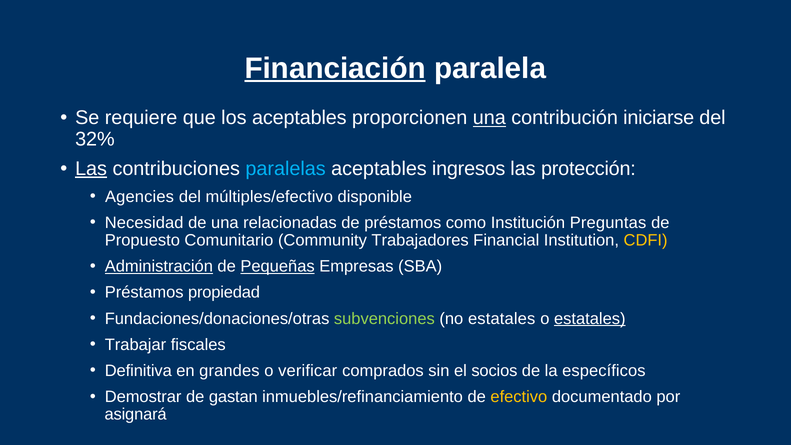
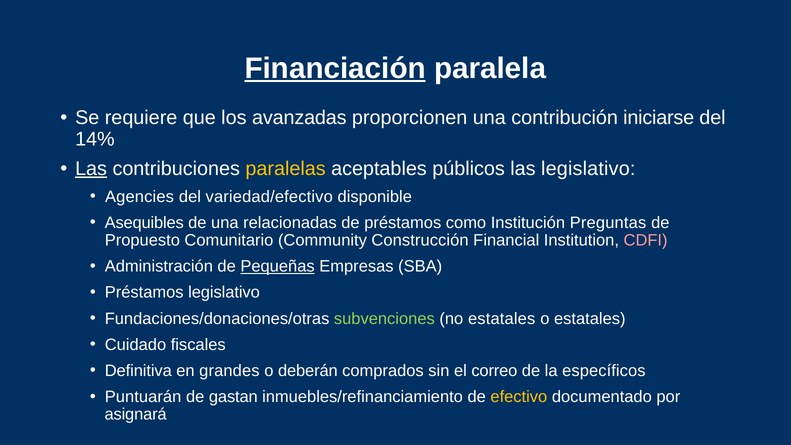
los aceptables: aceptables -> avanzadas
una at (489, 118) underline: present -> none
32%: 32% -> 14%
paralelas colour: light blue -> yellow
ingresos: ingresos -> públicos
las protección: protección -> legislativo
múltiples/efectivo: múltiples/efectivo -> variedad/efectivo
Necesidad: Necesidad -> Asequibles
Trabajadores: Trabajadores -> Construcción
CDFI colour: yellow -> pink
Administración underline: present -> none
Préstamos propiedad: propiedad -> legislativo
estatales at (590, 319) underline: present -> none
Trabajar: Trabajar -> Cuidado
verificar: verificar -> deberán
socios: socios -> correo
Demostrar: Demostrar -> Puntuarán
